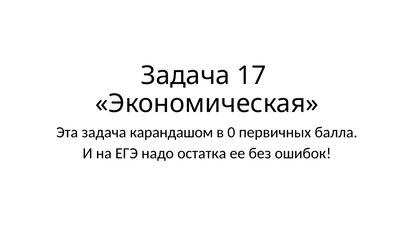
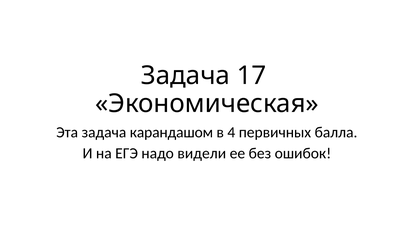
0: 0 -> 4
остатка: остатка -> видели
